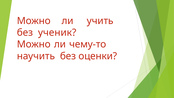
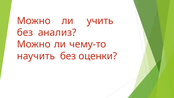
ученик: ученик -> анализ
